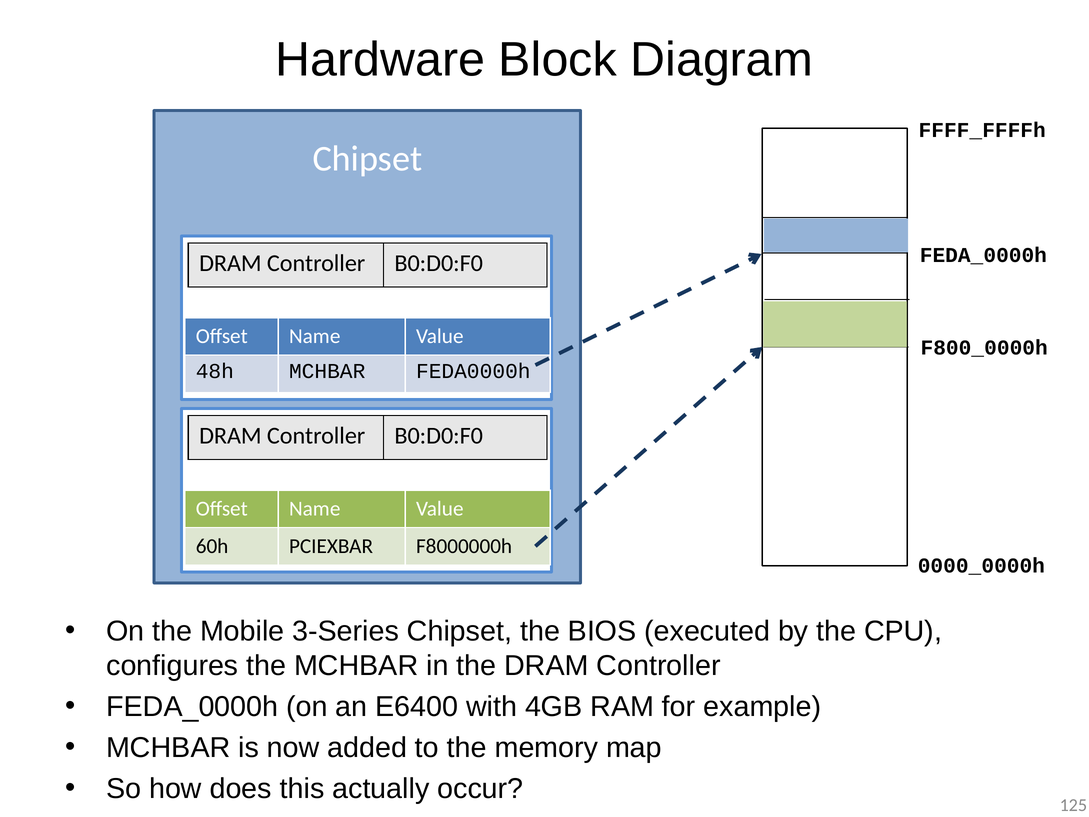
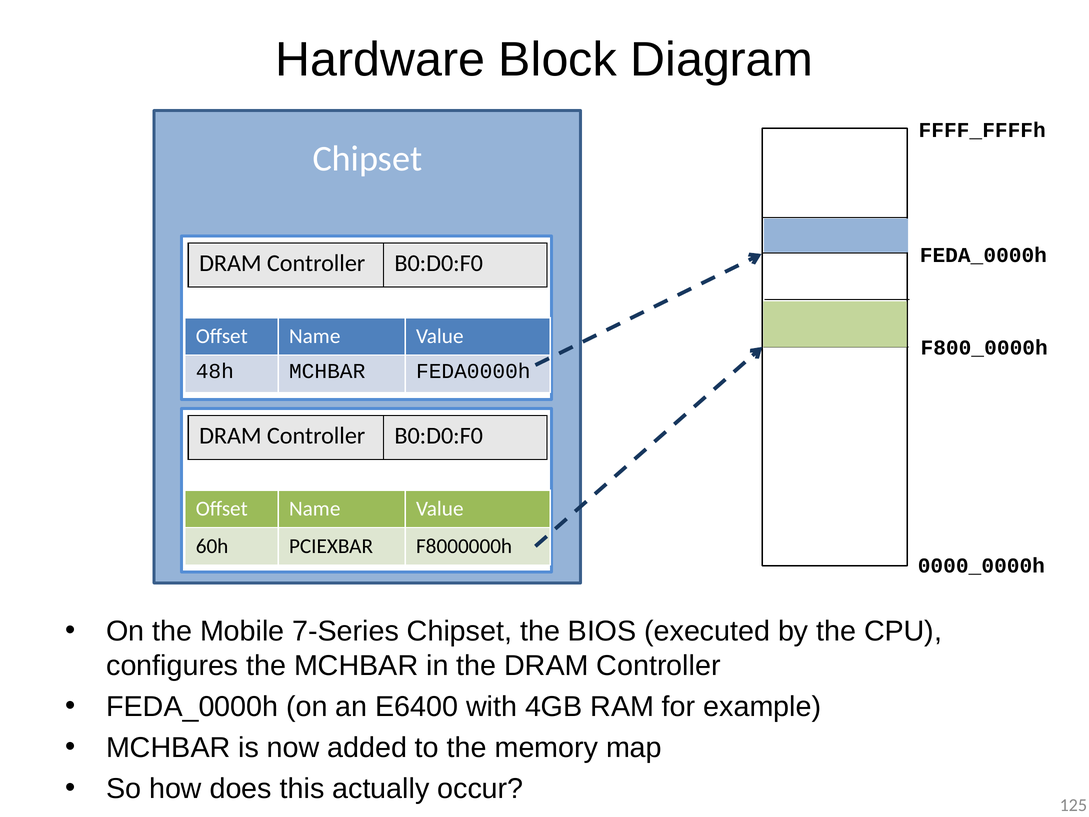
3-Series: 3-Series -> 7-Series
